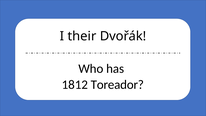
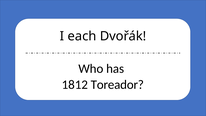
their: their -> each
